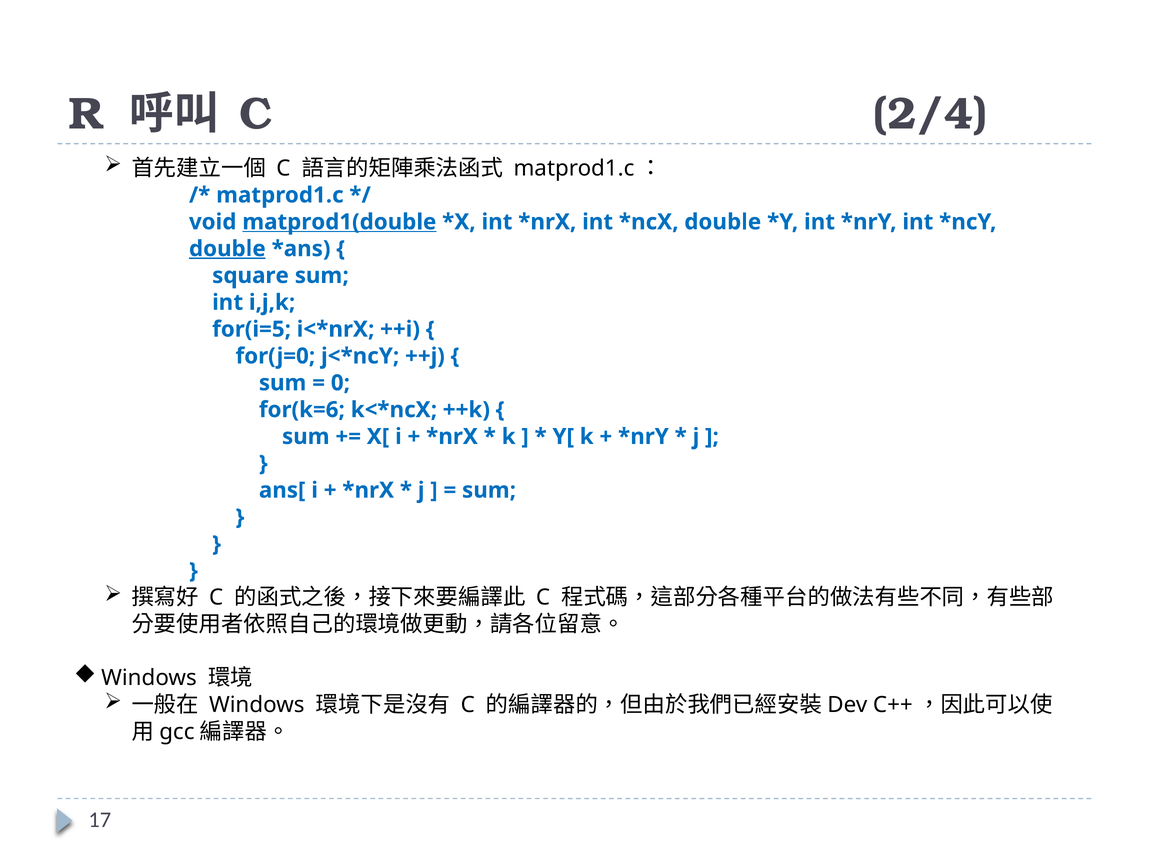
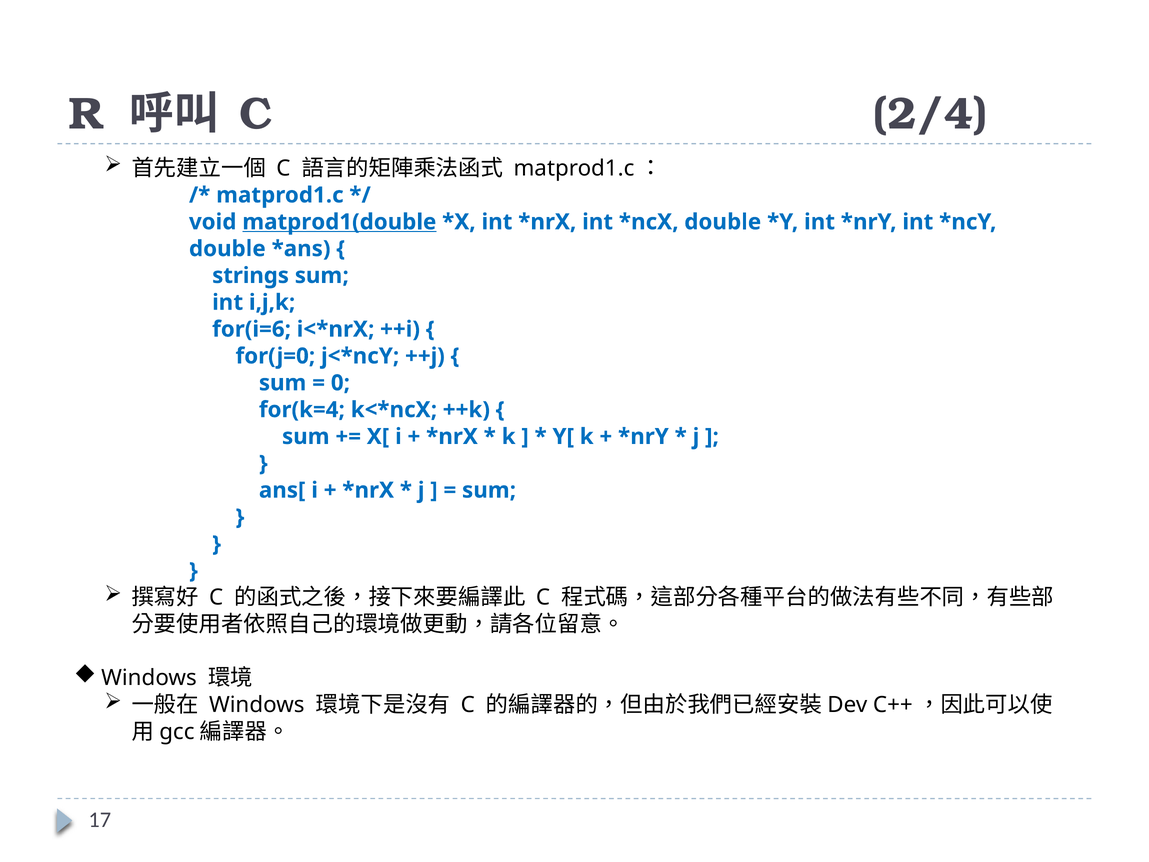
double at (227, 249) underline: present -> none
square: square -> strings
for(i=5: for(i=5 -> for(i=6
for(k=6: for(k=6 -> for(k=4
